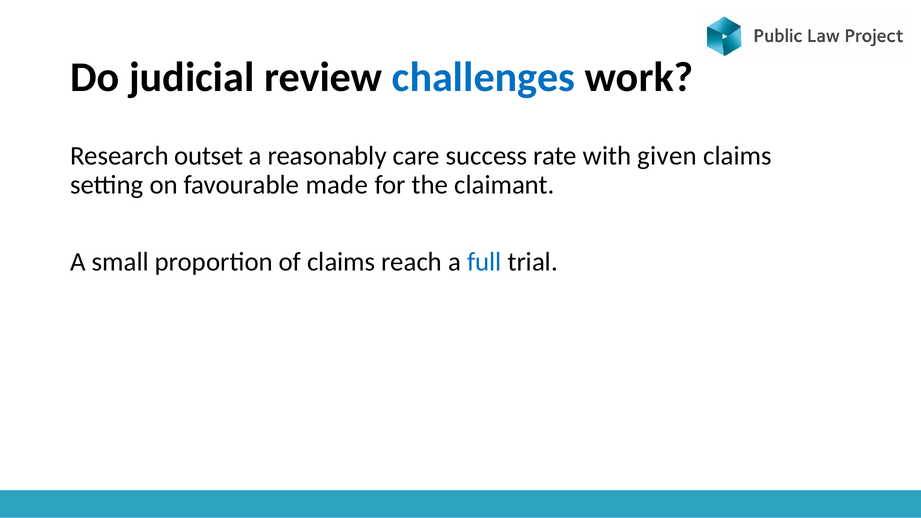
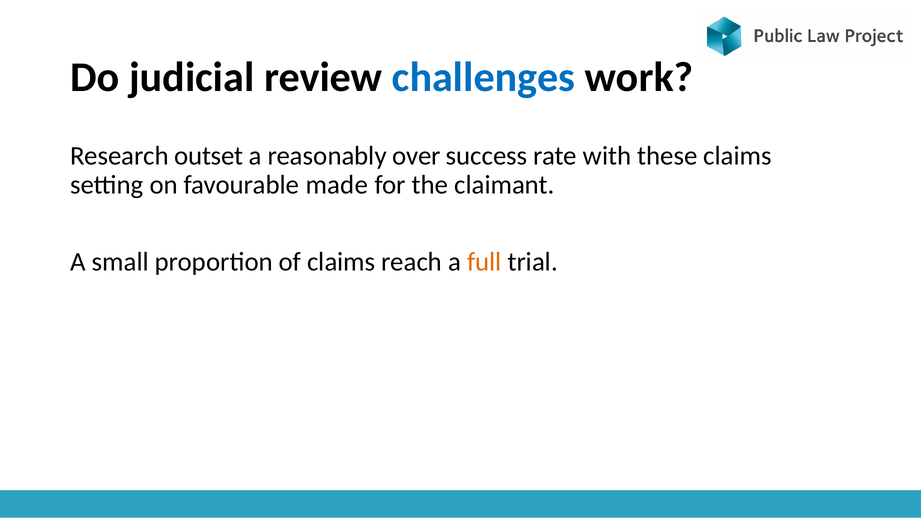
care: care -> over
given: given -> these
full colour: blue -> orange
